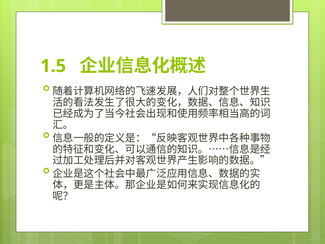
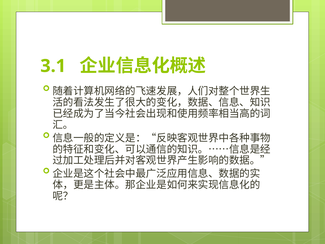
1.5: 1.5 -> 3.1
